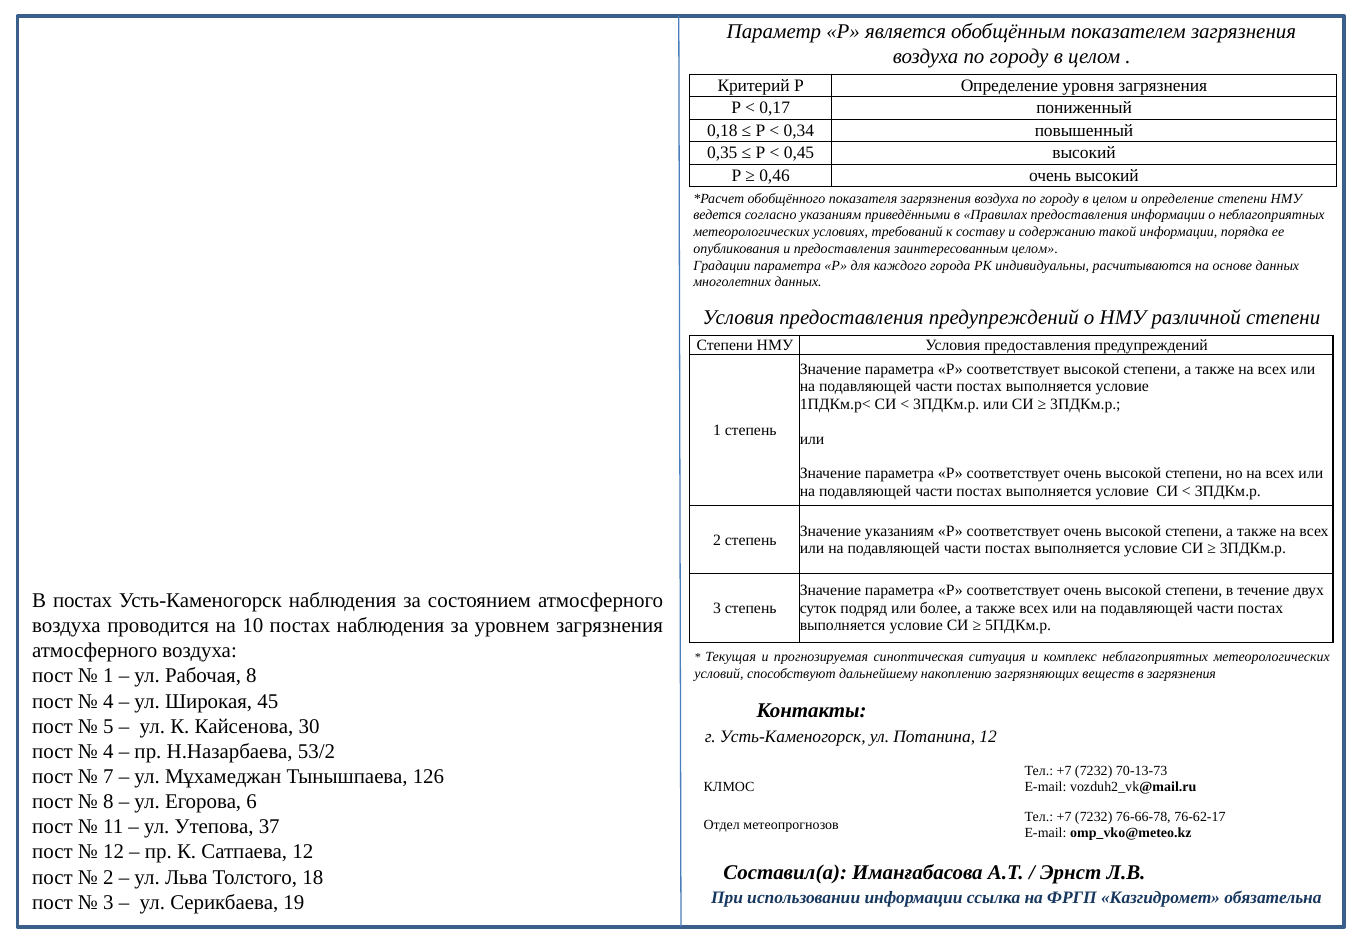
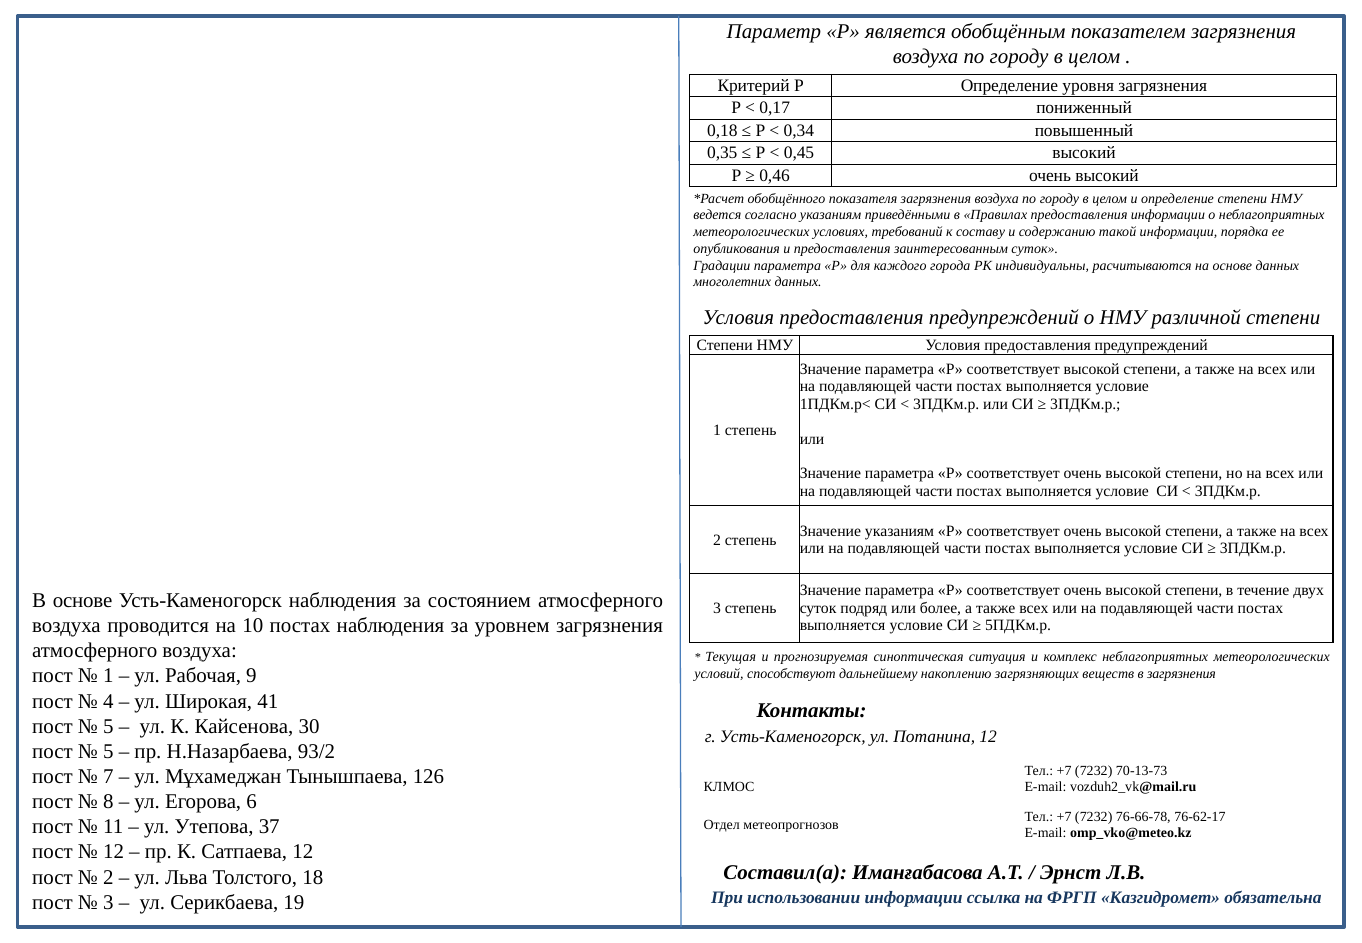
заинтересованным целом: целом -> суток
В постах: постах -> основе
Рабочая 8: 8 -> 9
45: 45 -> 41
4 at (108, 751): 4 -> 5
53/2: 53/2 -> 93/2
